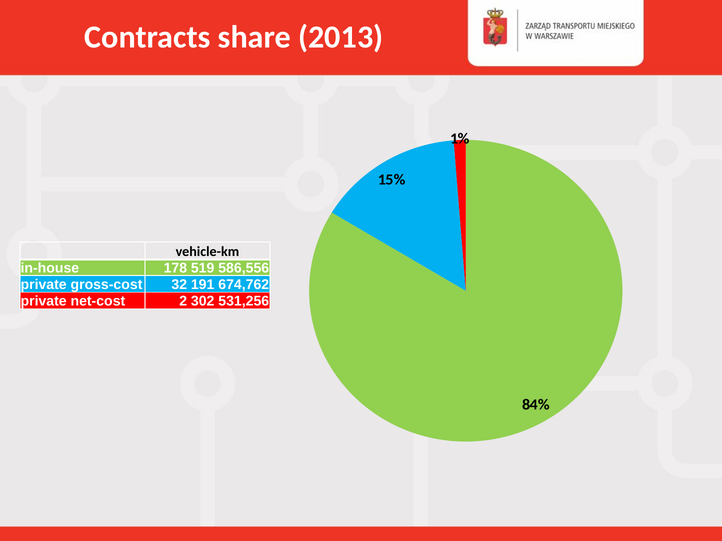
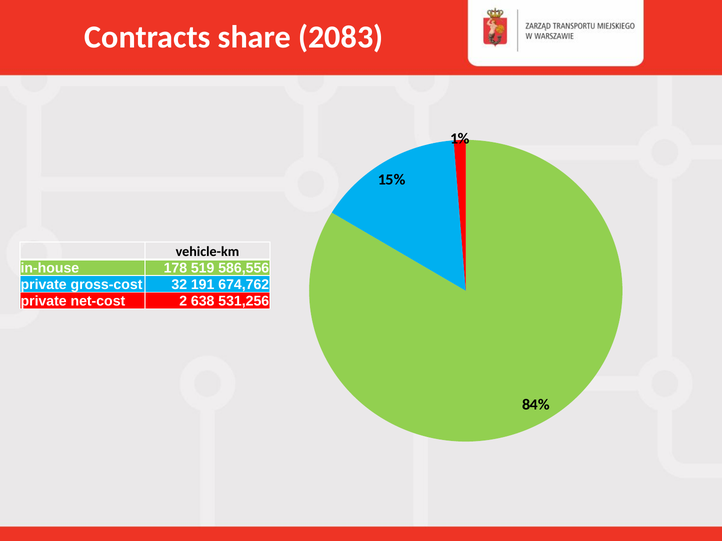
2013: 2013 -> 2083
302: 302 -> 638
